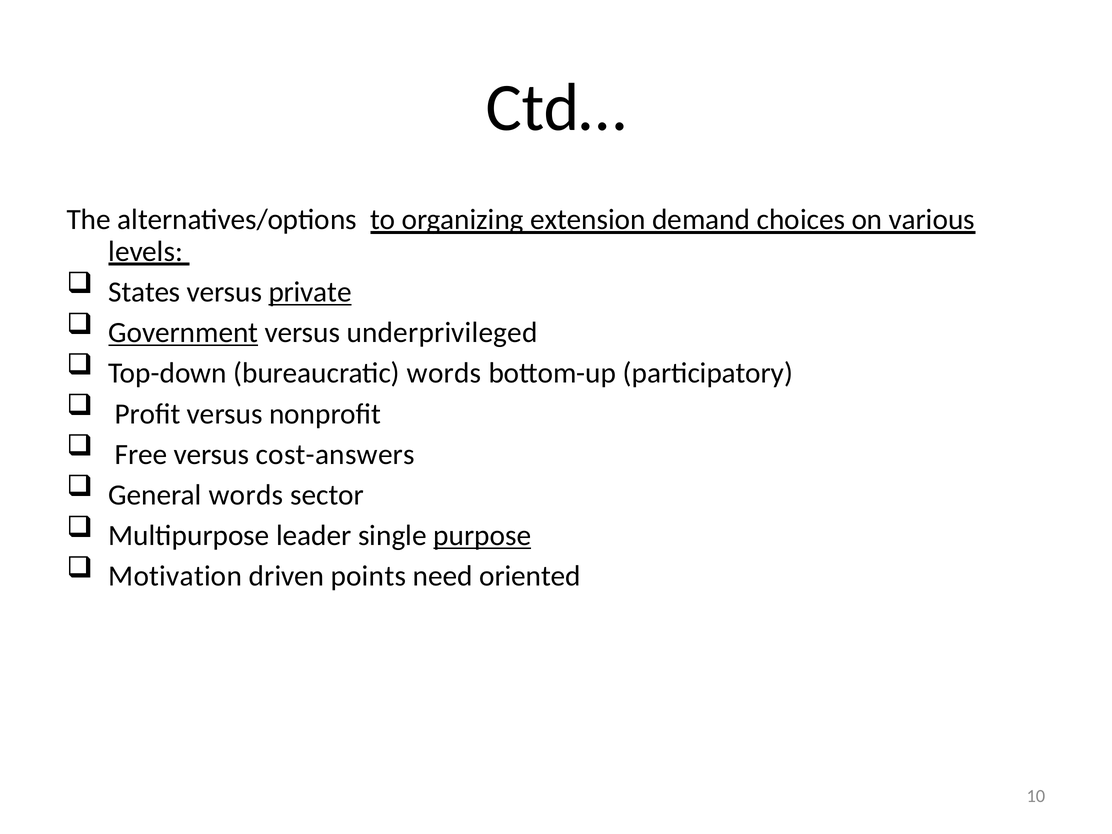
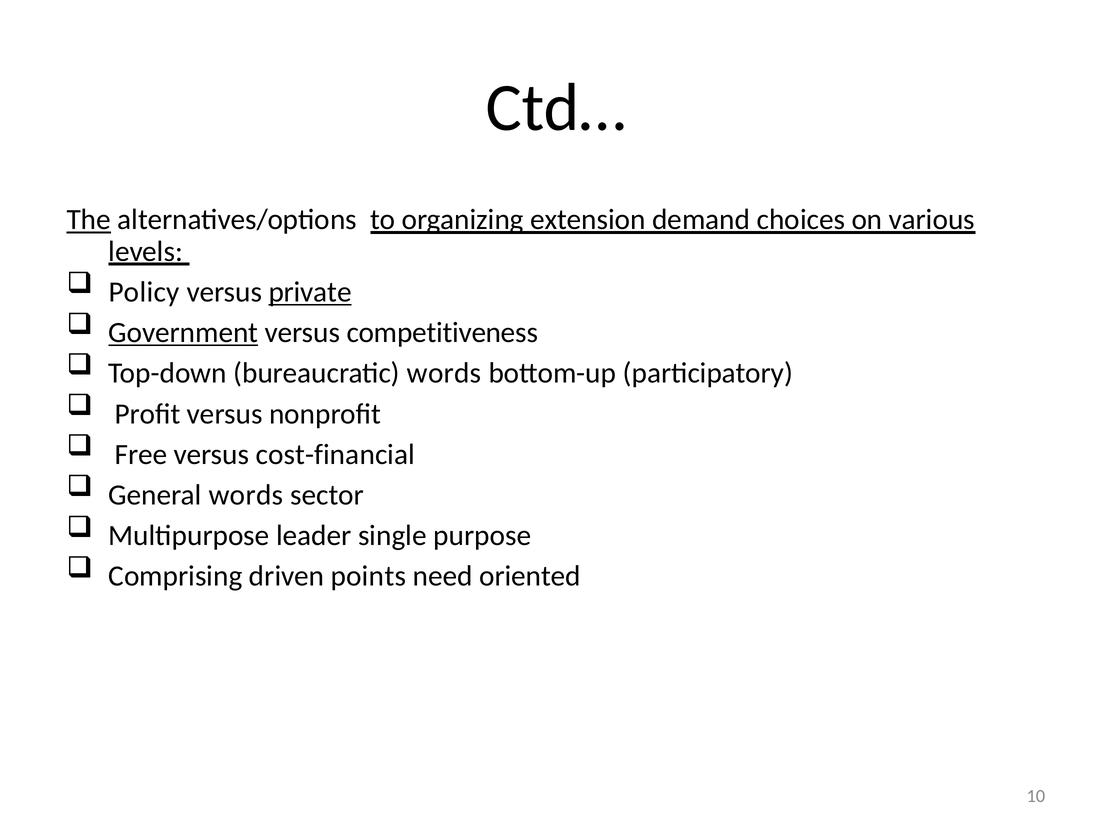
The underline: none -> present
States: States -> Policy
underprivileged: underprivileged -> competitiveness
cost-answers: cost-answers -> cost-financial
purpose underline: present -> none
Motivation: Motivation -> Comprising
